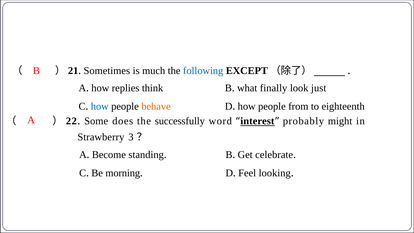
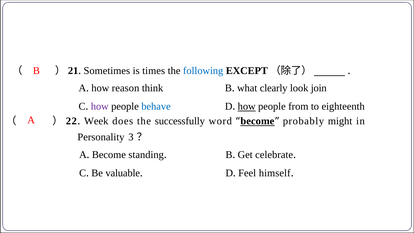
much: much -> times
replies: replies -> reason
finally: finally -> clearly
just: just -> join
how at (100, 106) colour: blue -> purple
behave colour: orange -> blue
how at (247, 106) underline: none -> present
Some: Some -> Week
interest at (257, 121): interest -> become
Strawberry: Strawberry -> Personality
morning: morning -> valuable
looking: looking -> himself
